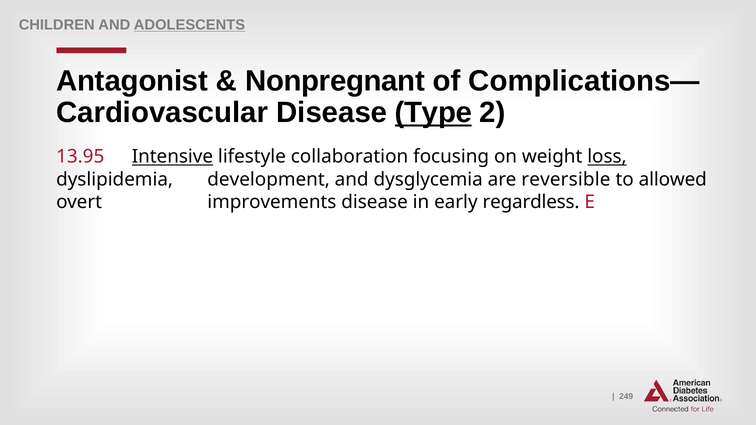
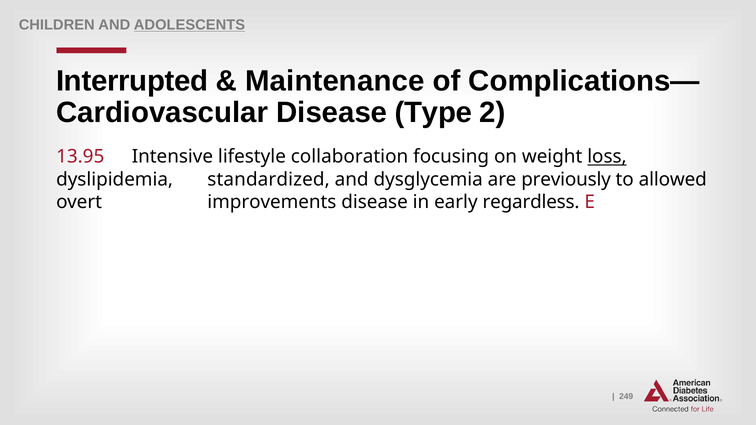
Antagonist: Antagonist -> Interrupted
Nonpregnant: Nonpregnant -> Maintenance
Type underline: present -> none
Intensive underline: present -> none
development: development -> standardized
reversible: reversible -> previously
